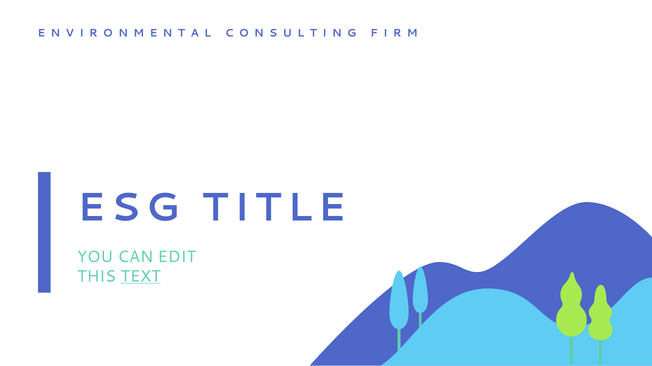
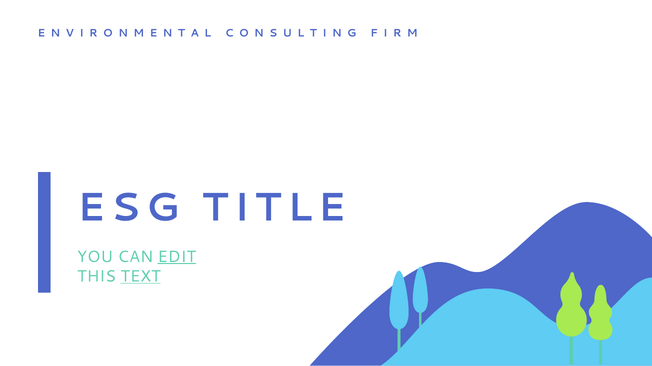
EDIT underline: none -> present
